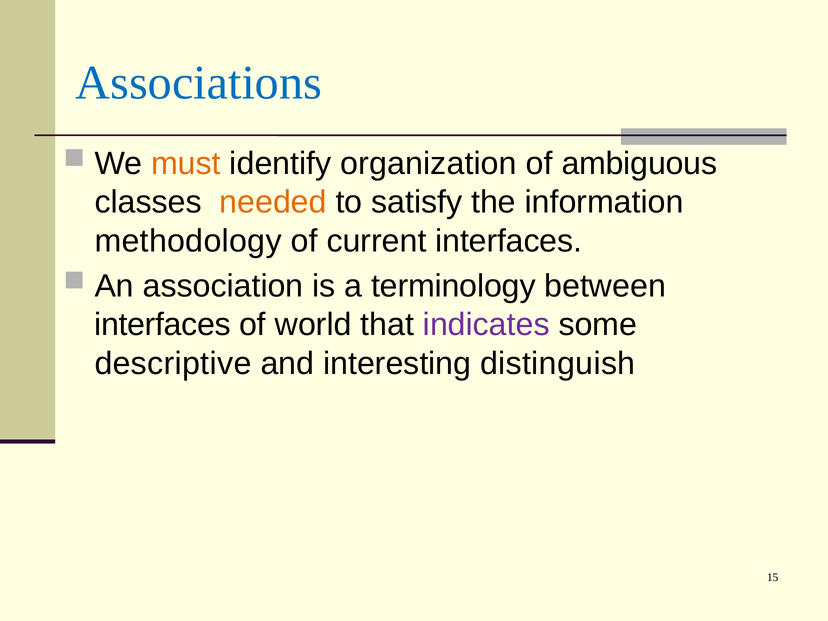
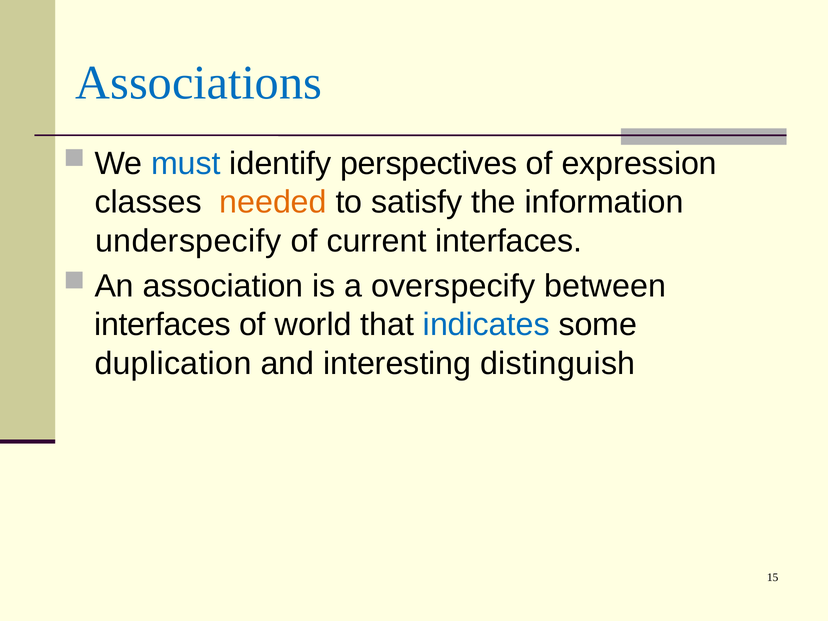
must colour: orange -> blue
organization: organization -> perspectives
ambiguous: ambiguous -> expression
methodology: methodology -> underspecify
terminology: terminology -> overspecify
indicates colour: purple -> blue
descriptive: descriptive -> duplication
